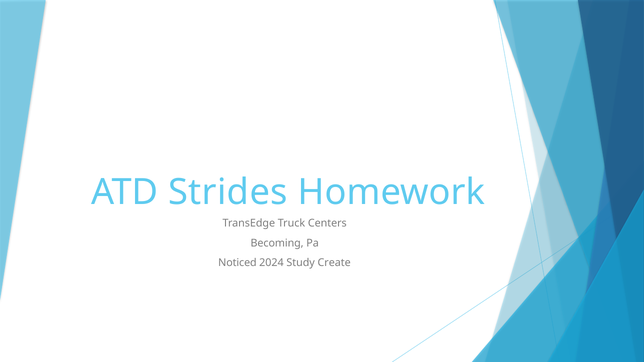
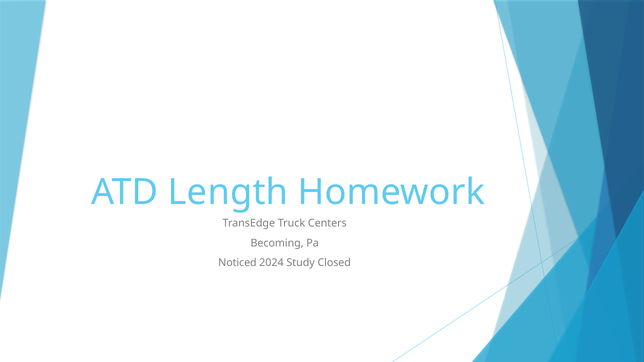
Strides: Strides -> Length
Create: Create -> Closed
